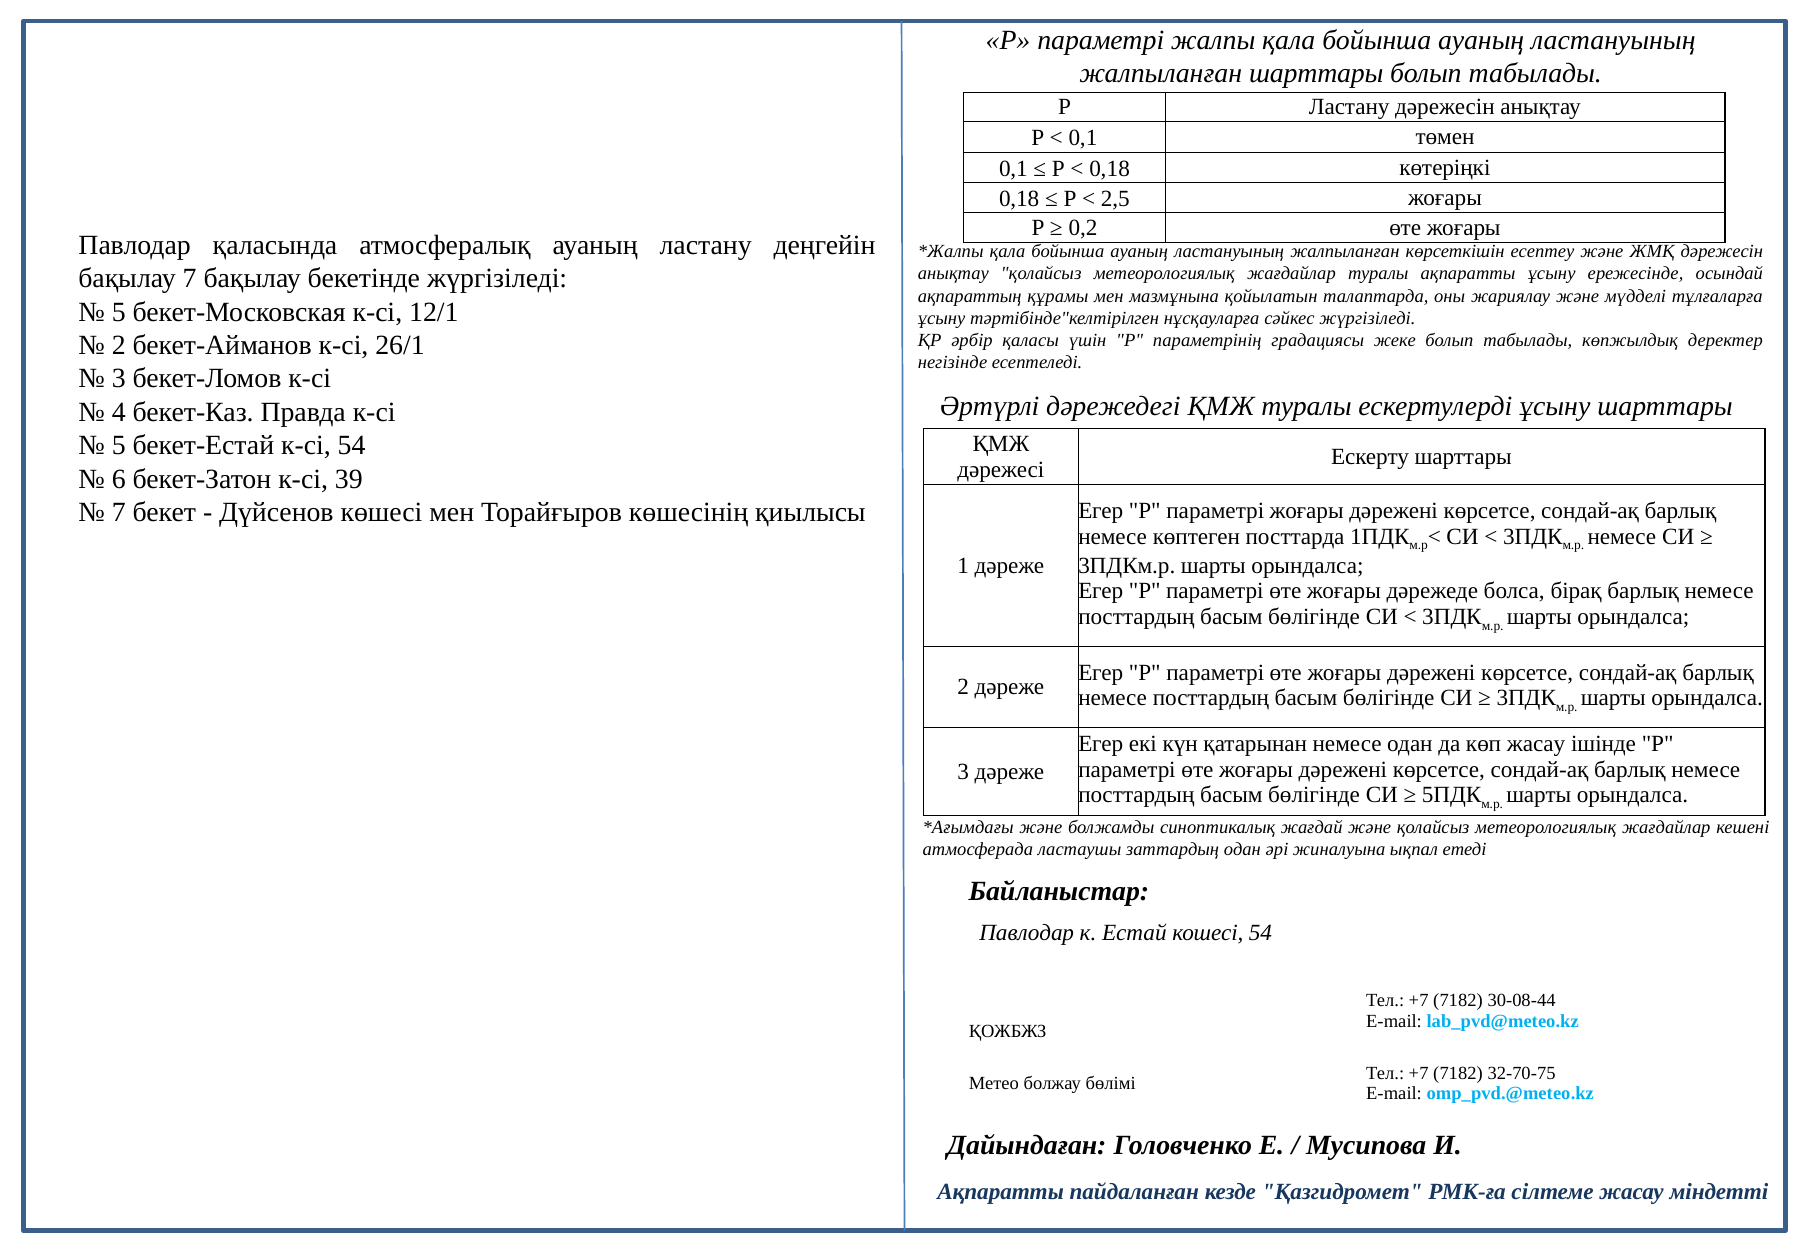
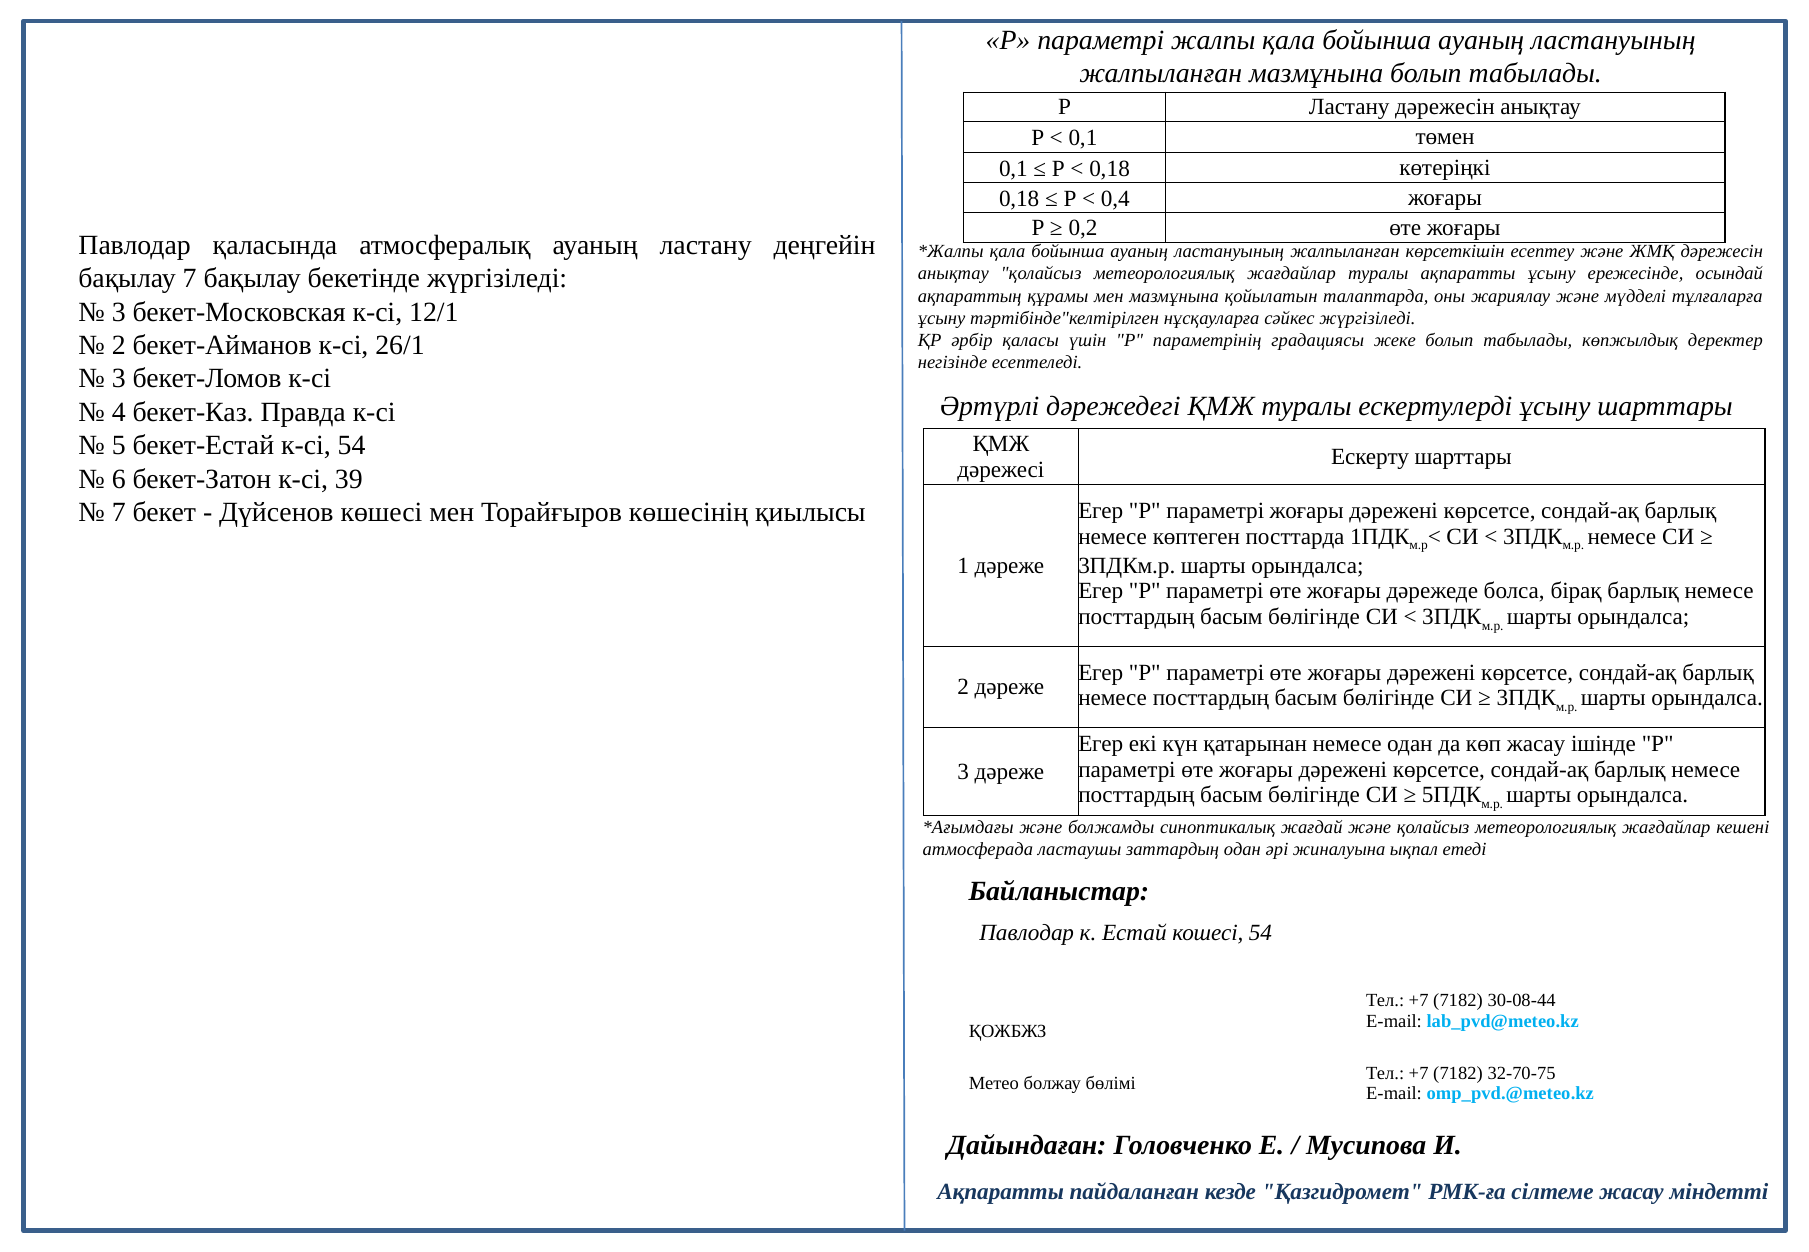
жалпыланған шарттары: шарттары -> мазмұнына
2,5: 2,5 -> 0,4
5 at (119, 312): 5 -> 3
